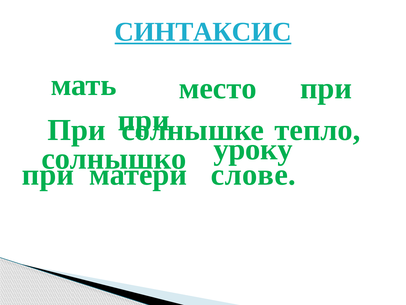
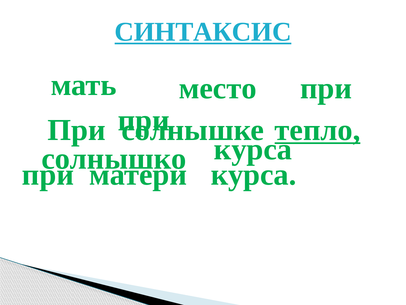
тепло underline: none -> present
уроку at (253, 149): уроку -> курса
слове at (253, 175): слове -> курса
